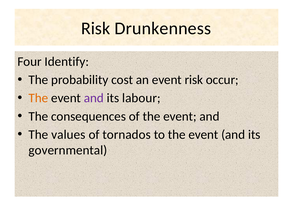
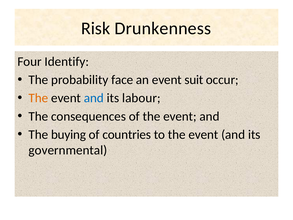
cost: cost -> face
event risk: risk -> suit
and at (94, 98) colour: purple -> blue
values: values -> buying
tornados: tornados -> countries
